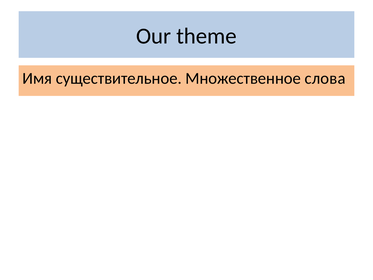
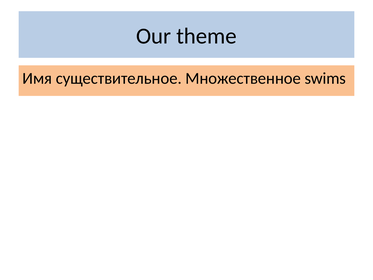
слова: слова -> swims
